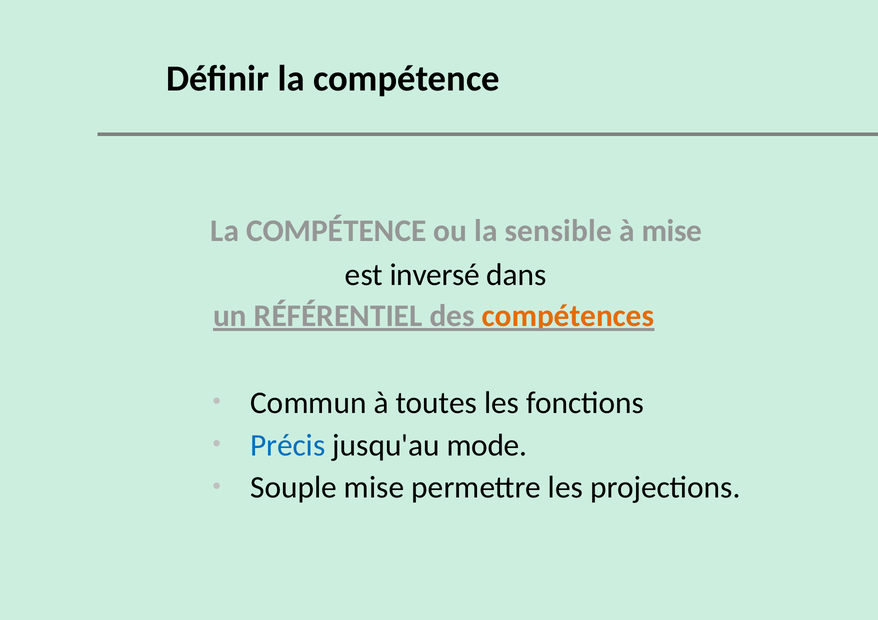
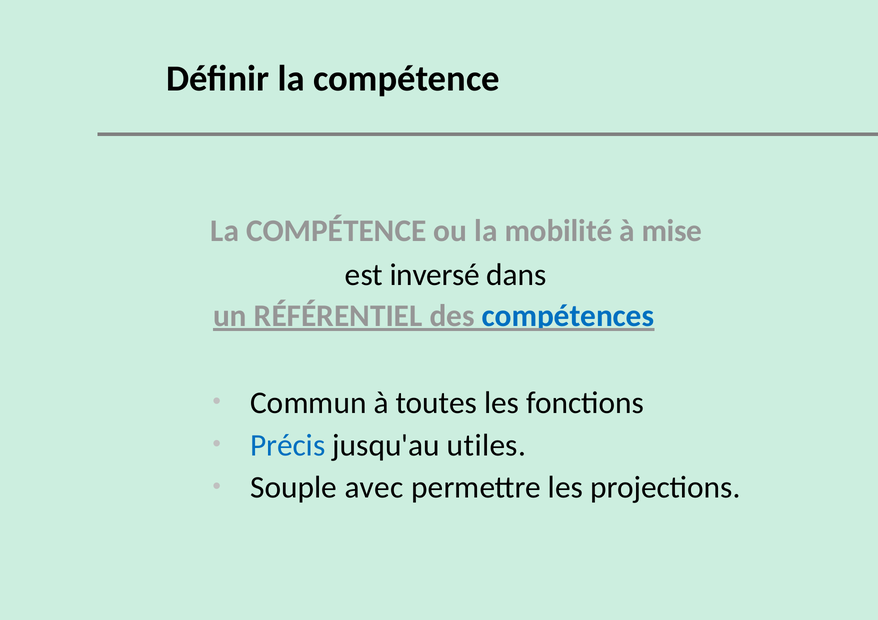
sensible: sensible -> mobilité
compétences colour: orange -> blue
mode: mode -> utiles
Souple mise: mise -> avec
